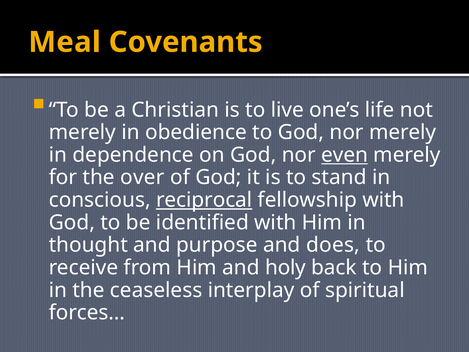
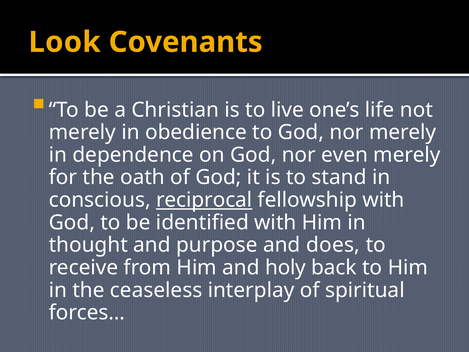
Meal: Meal -> Look
even underline: present -> none
over: over -> oath
